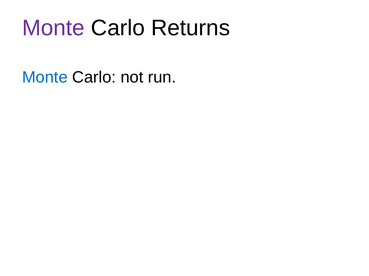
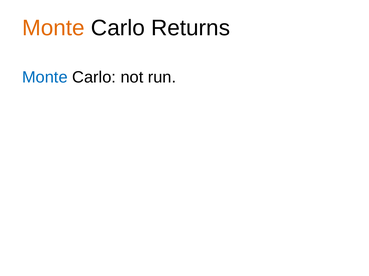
Monte at (53, 28) colour: purple -> orange
